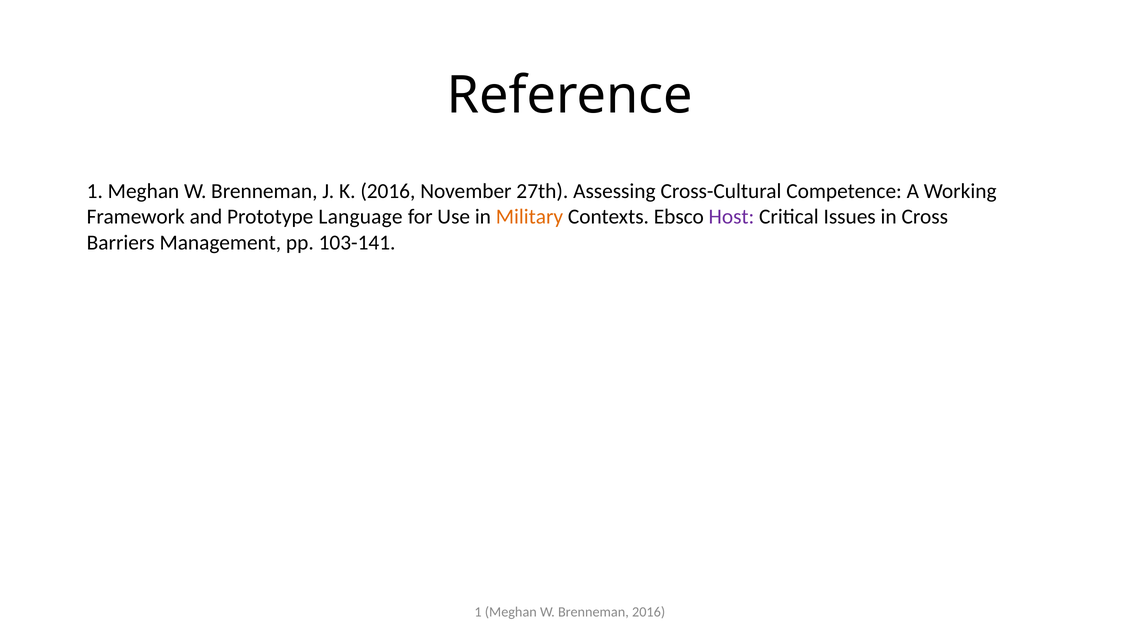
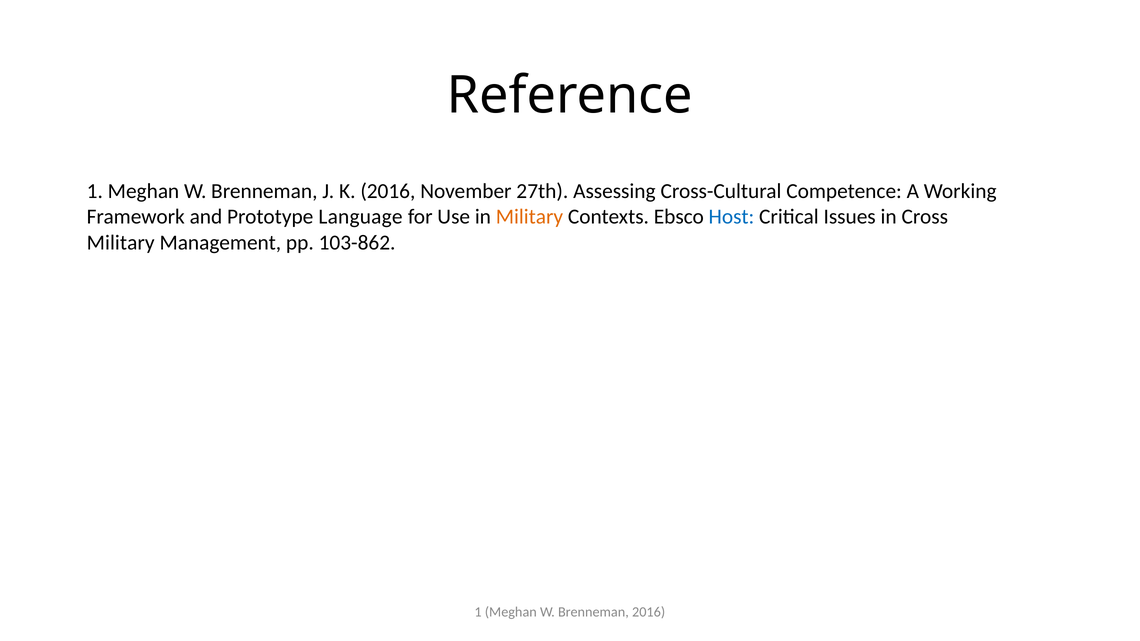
Host colour: purple -> blue
Barriers at (121, 243): Barriers -> Military
103-141: 103-141 -> 103-862
